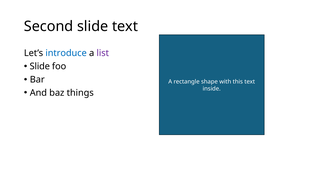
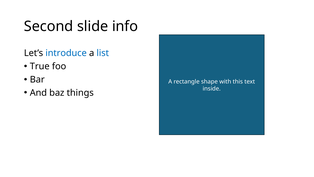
slide text: text -> info
list colour: purple -> blue
Slide at (40, 66): Slide -> True
